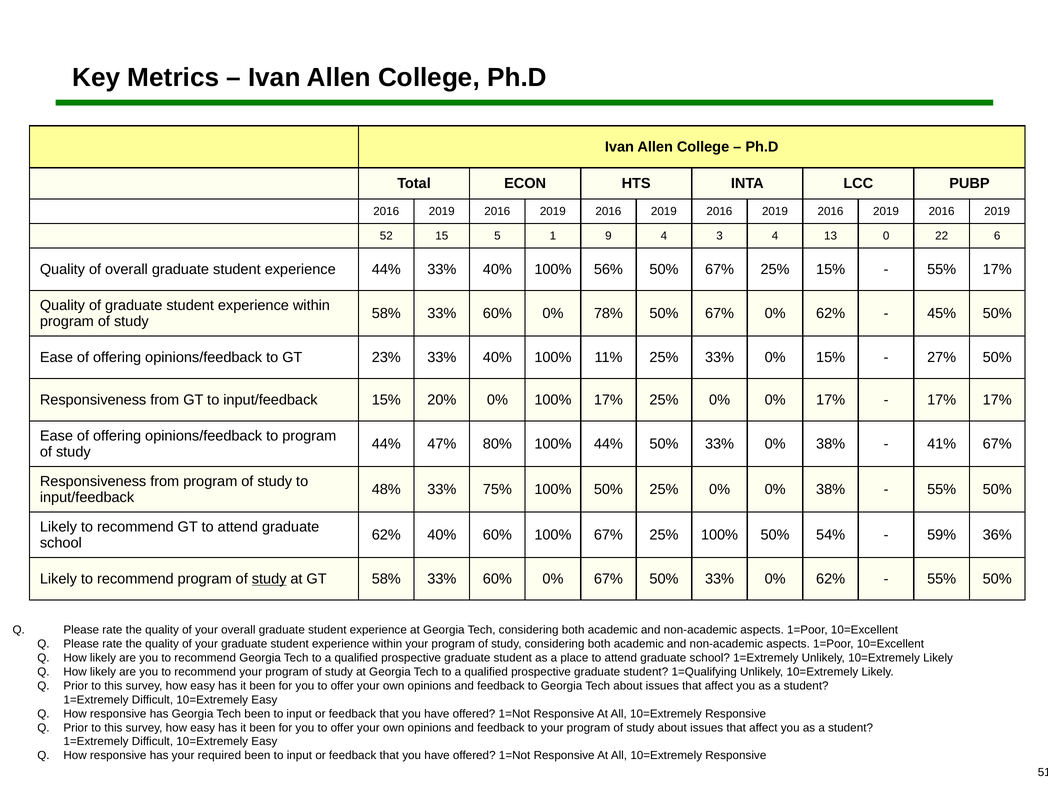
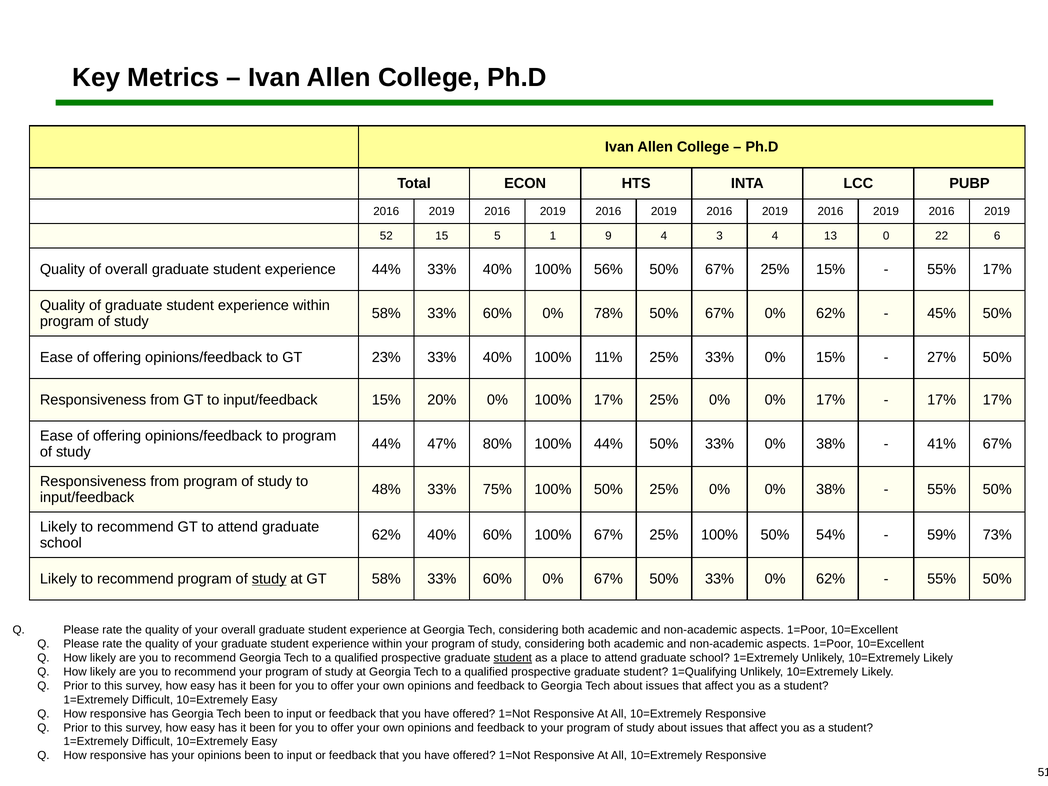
36%: 36% -> 73%
student at (513, 658) underline: none -> present
your required: required -> opinions
